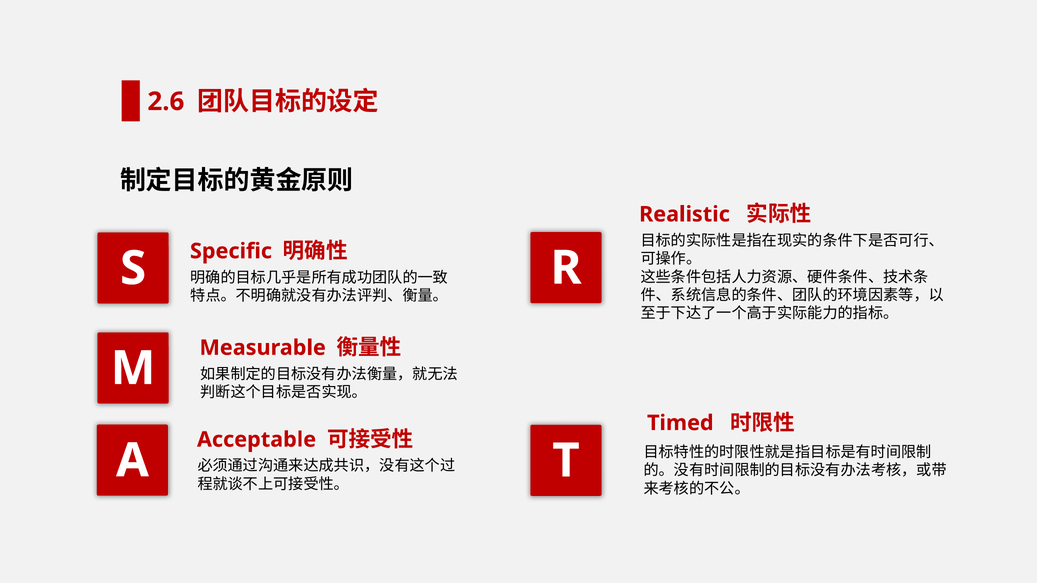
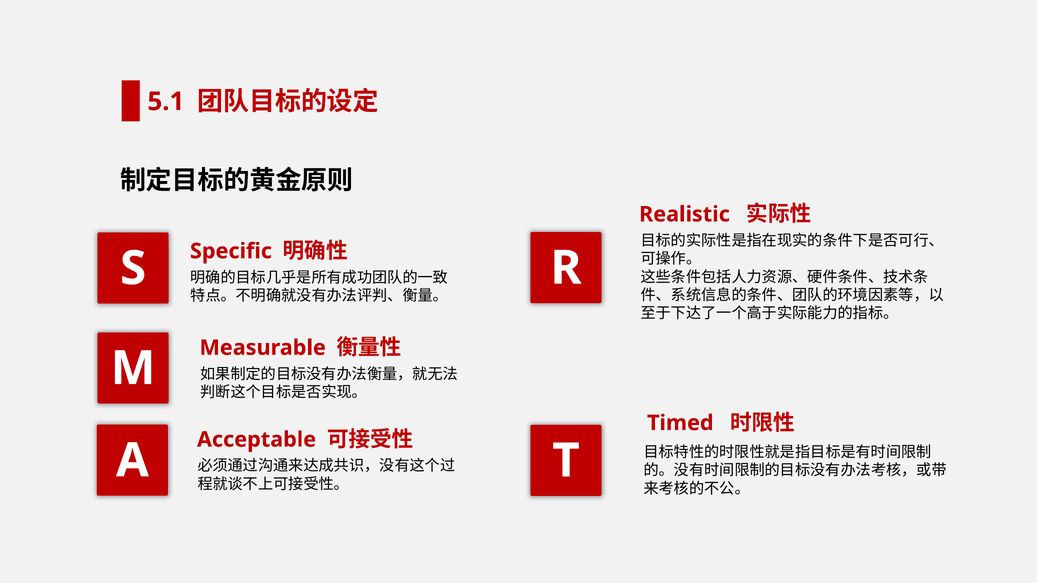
2.6: 2.6 -> 5.1
